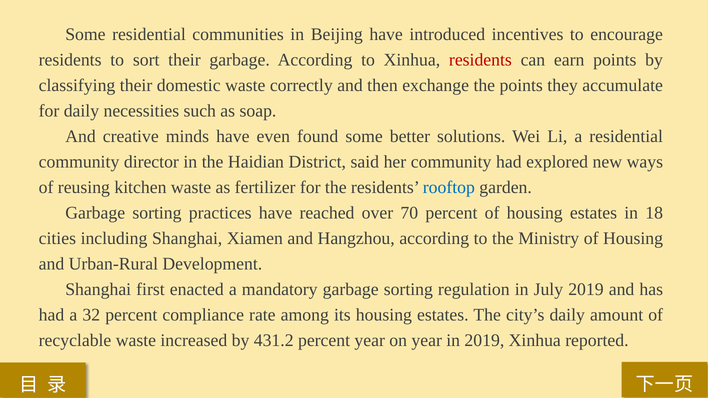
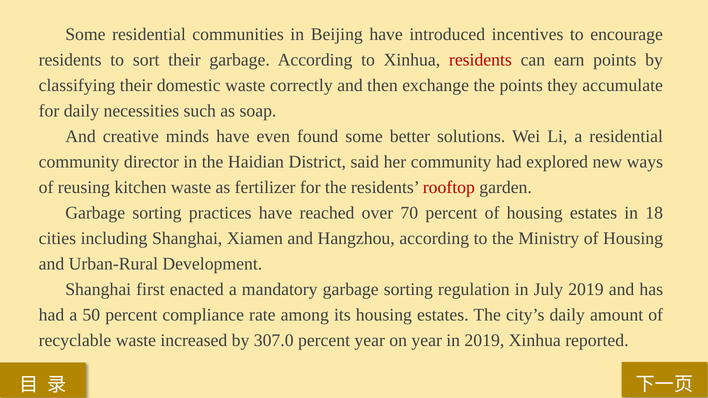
rooftop colour: blue -> red
32: 32 -> 50
431.2: 431.2 -> 307.0
